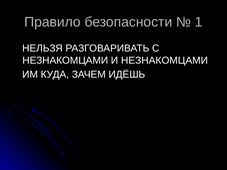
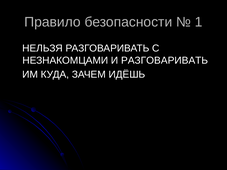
И НЕЗНАКОМЦАМИ: НЕЗНАКОМЦАМИ -> РАЗГОВАРИВАТЬ
